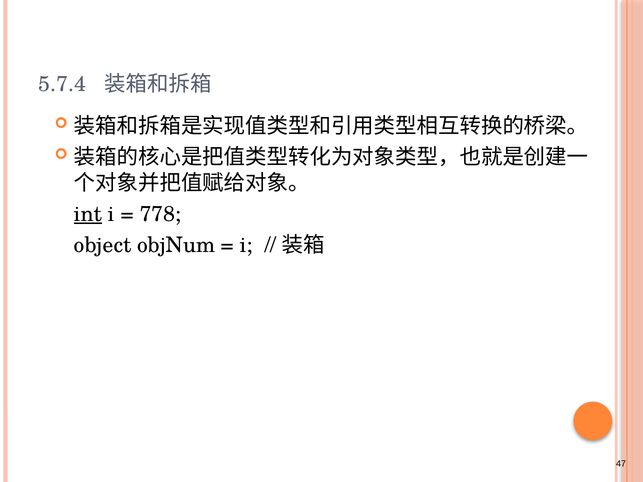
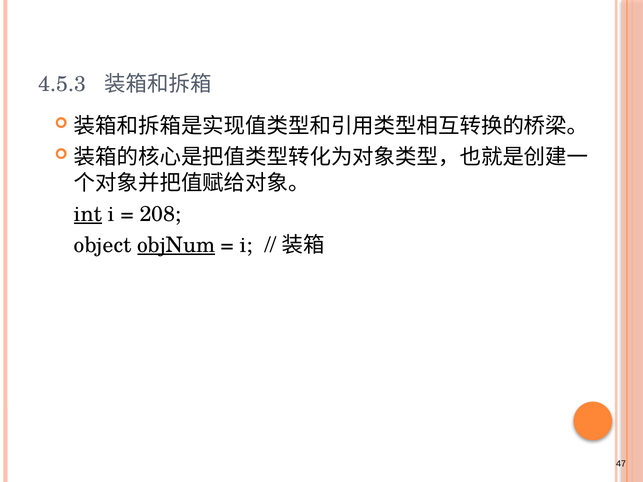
5.7.4: 5.7.4 -> 4.5.3
778: 778 -> 208
objNum underline: none -> present
